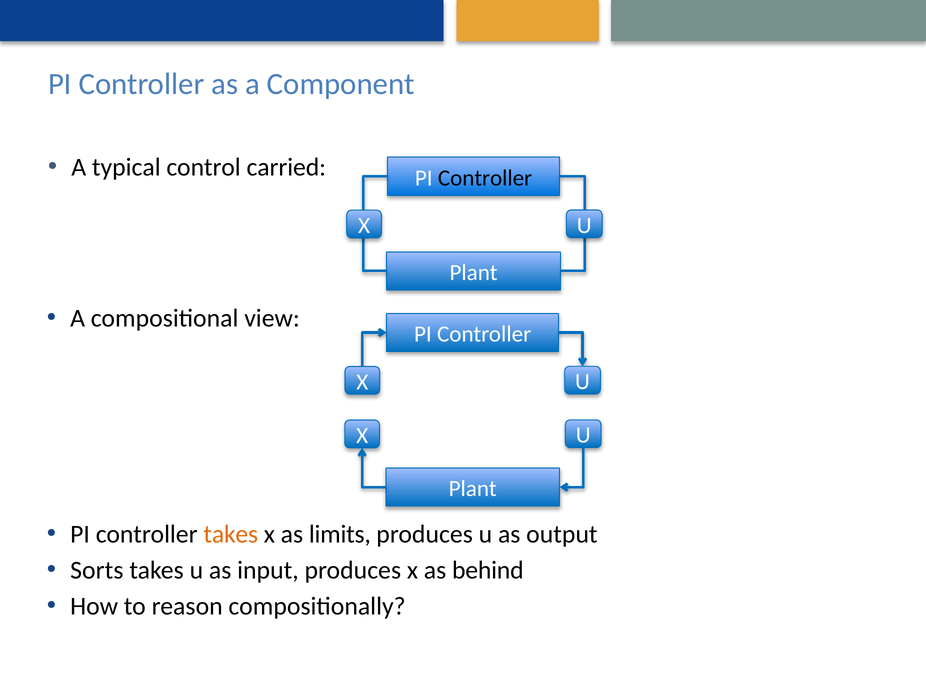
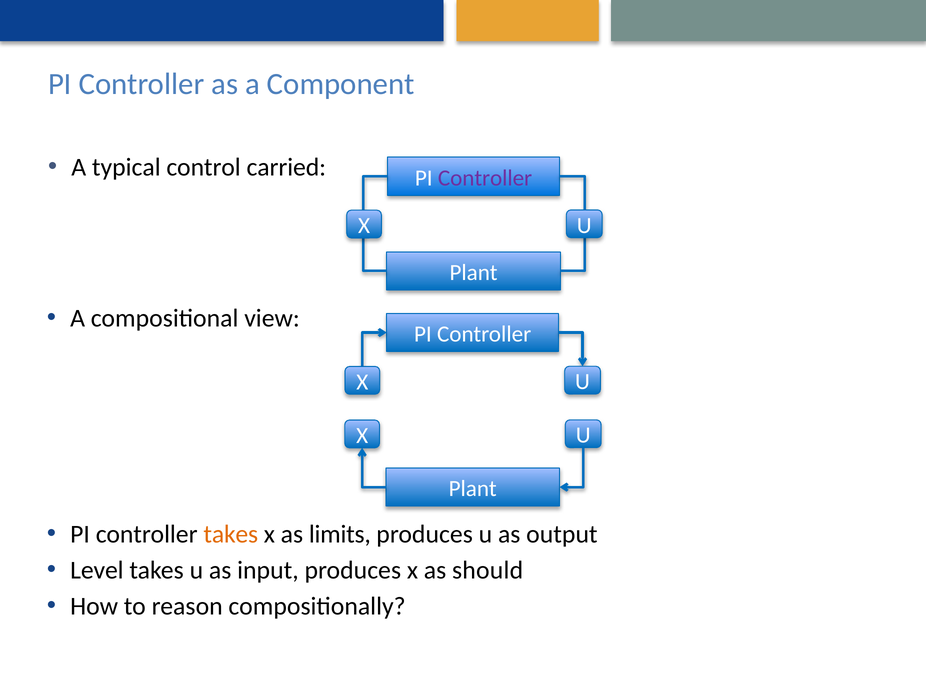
Controller at (485, 178) colour: black -> purple
Sorts: Sorts -> Level
behind: behind -> should
